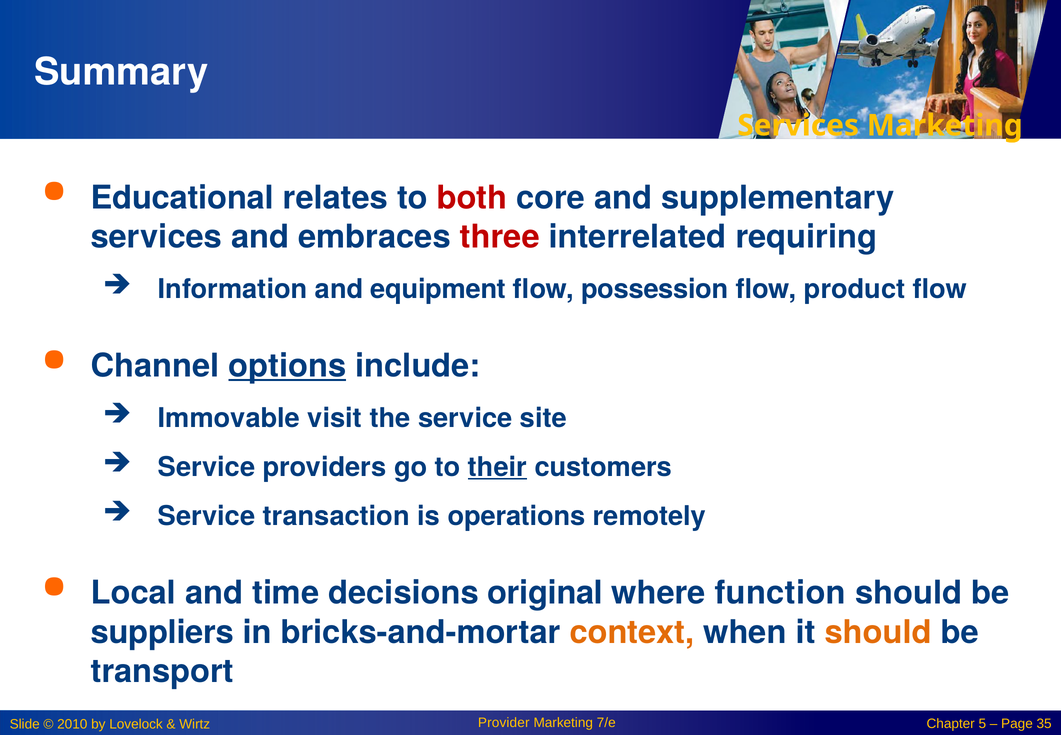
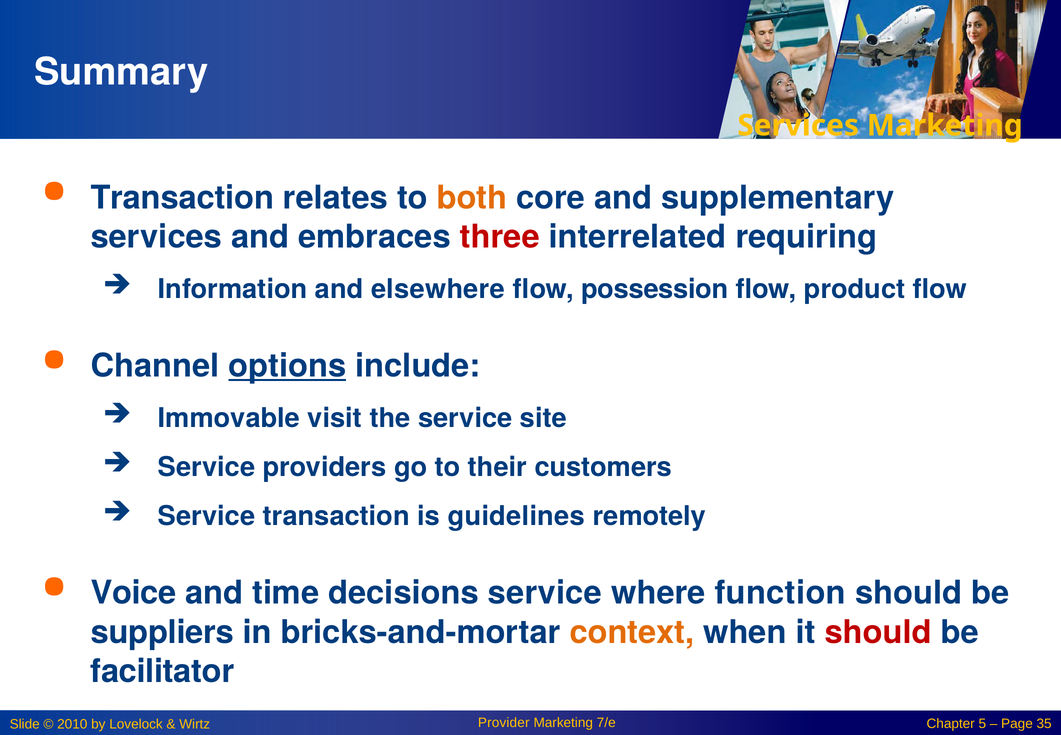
Educational at (182, 198): Educational -> Transaction
both colour: red -> orange
equipment: equipment -> elsewhere
their underline: present -> none
operations: operations -> guidelines
Local: Local -> Voice
decisions original: original -> service
should at (878, 632) colour: orange -> red
transport: transport -> facilitator
